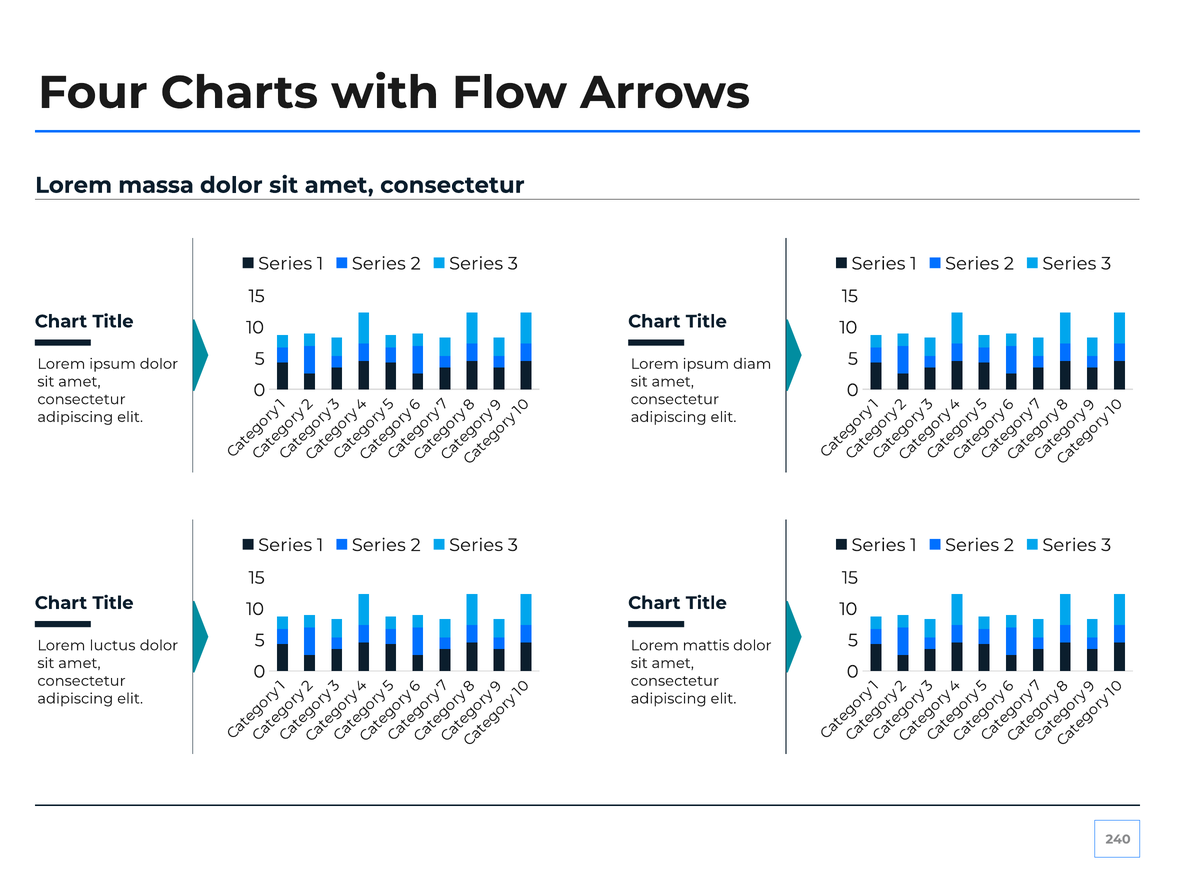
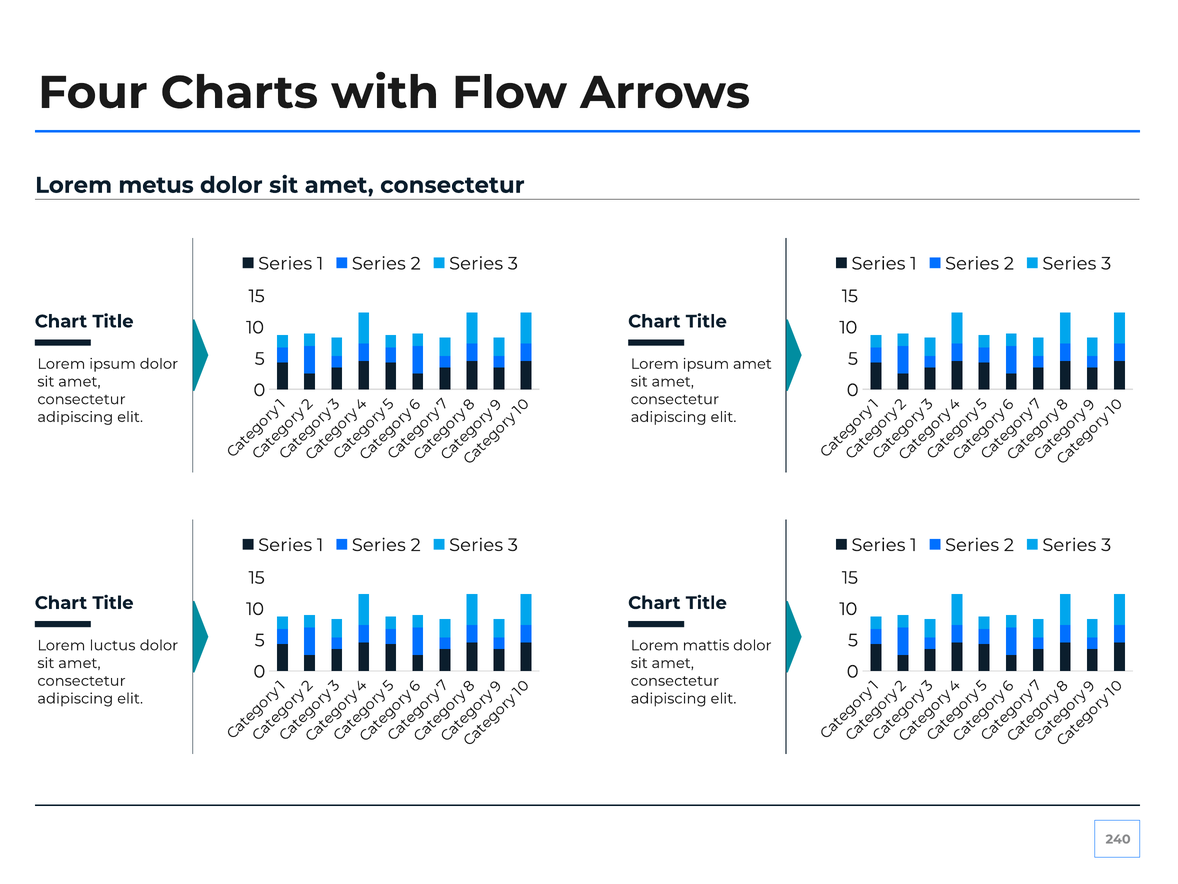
massa: massa -> metus
ipsum diam: diam -> amet
